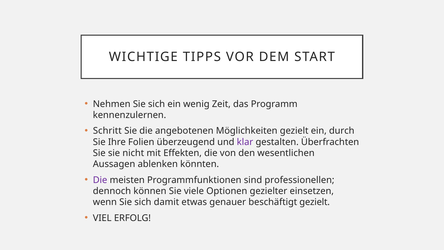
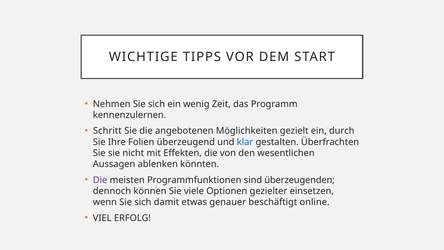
klar colour: purple -> blue
professionellen: professionellen -> überzeugenden
beschäftigt gezielt: gezielt -> online
